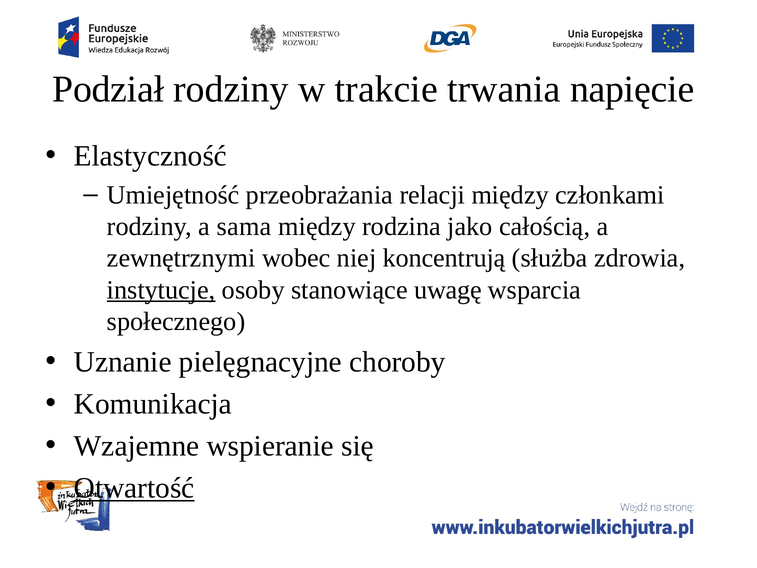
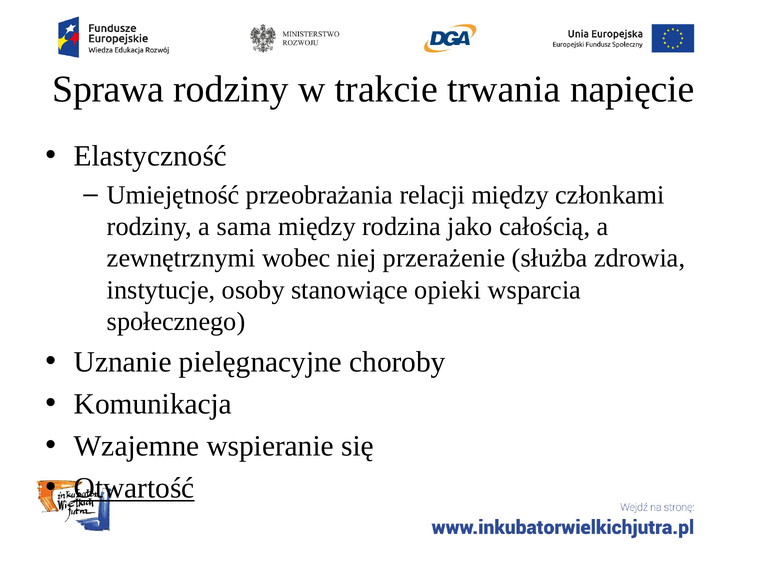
Podział: Podział -> Sprawa
koncentrują: koncentrują -> przerażenie
instytucje underline: present -> none
uwagę: uwagę -> opieki
